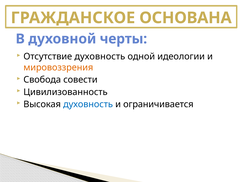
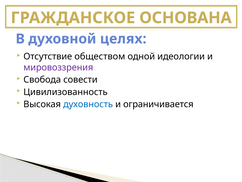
черты: черты -> целях
Отсутствие духовность: духовность -> обществом
мировоззрения colour: orange -> purple
